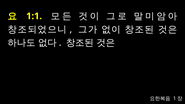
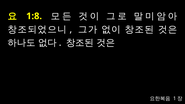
1:1: 1:1 -> 1:8
